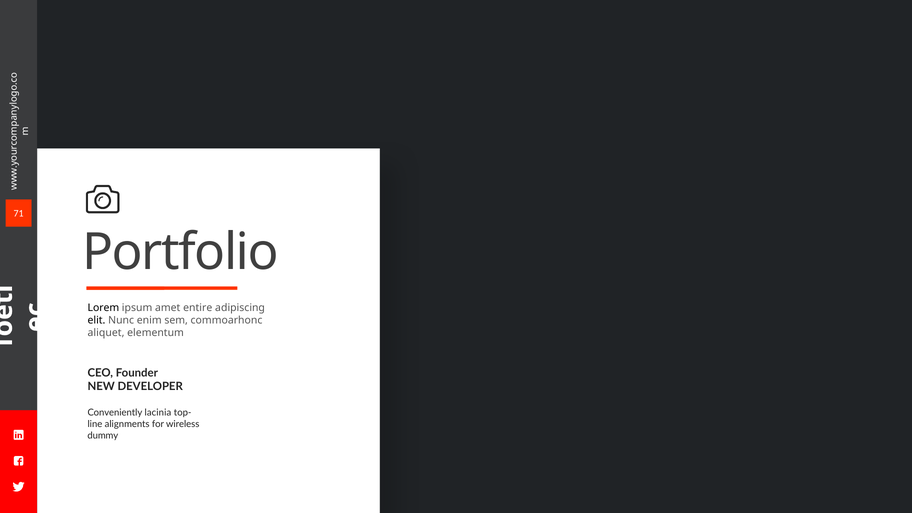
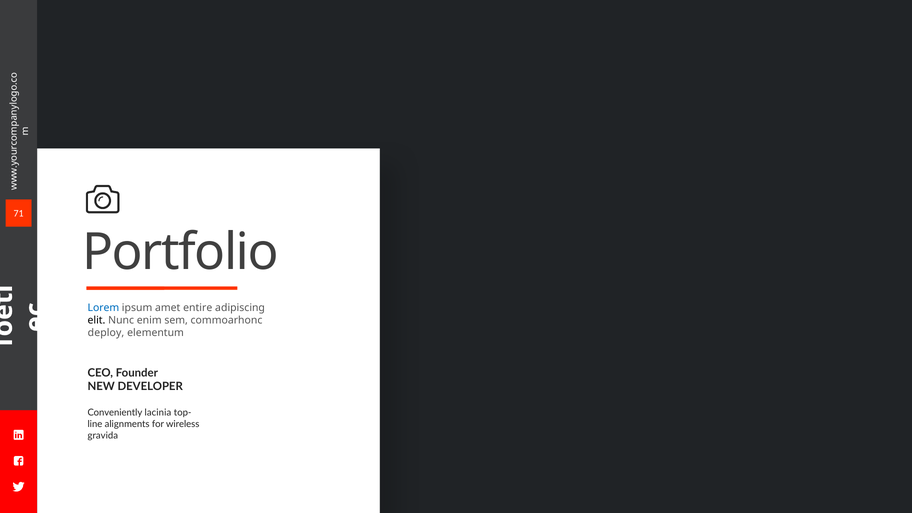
Lorem colour: black -> blue
aliquet: aliquet -> deploy
dummy: dummy -> gravida
